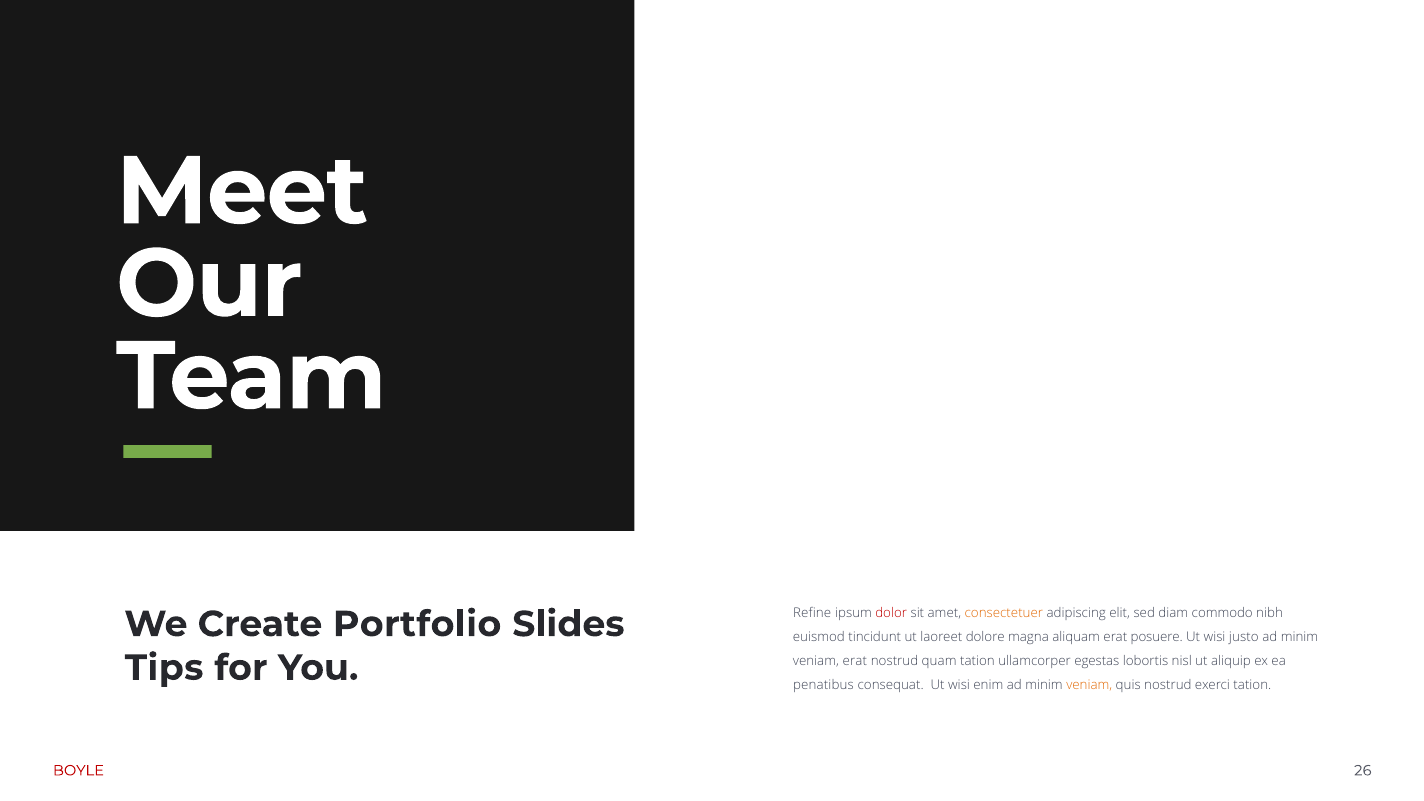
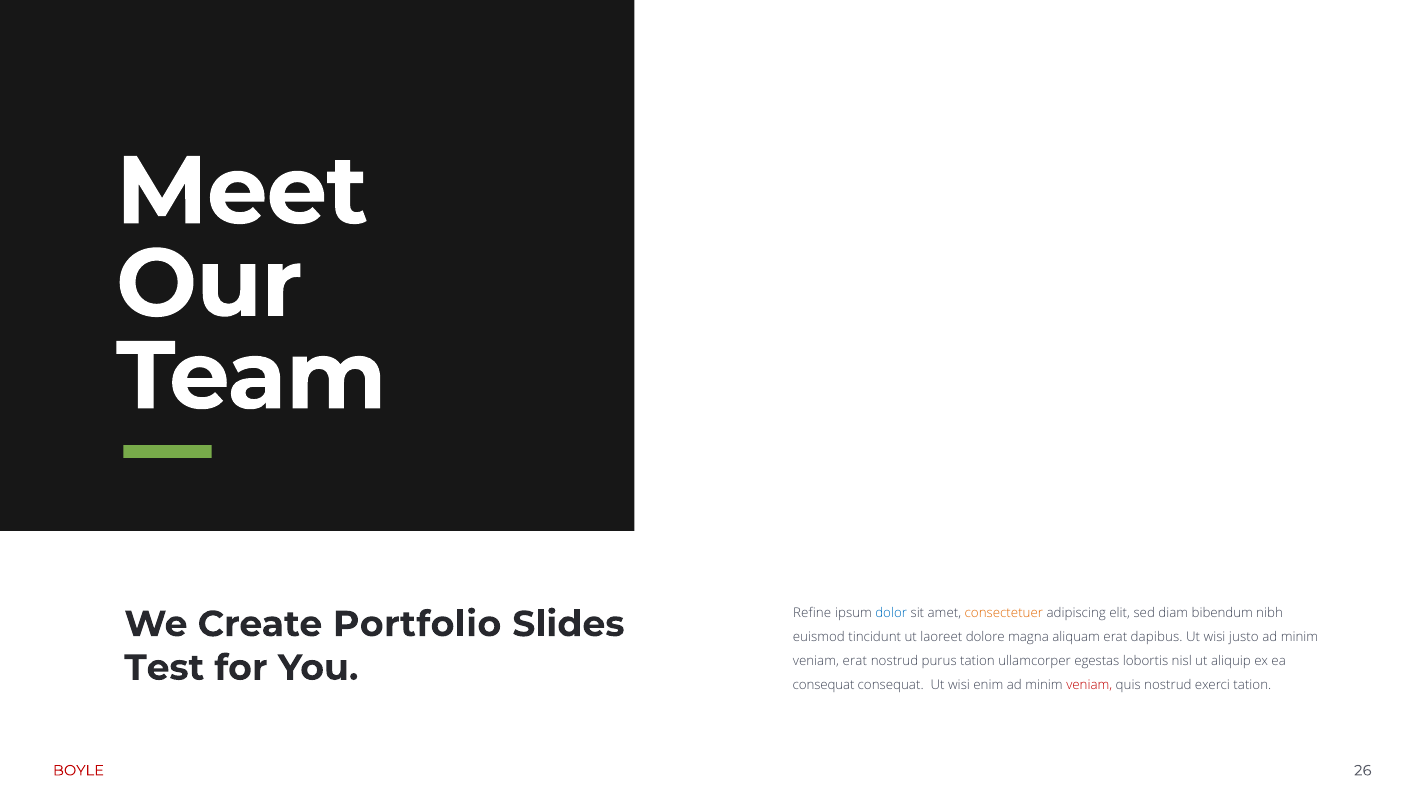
dolor colour: red -> blue
commodo: commodo -> bibendum
posuere: posuere -> dapibus
quam: quam -> purus
Tips: Tips -> Test
penatibus at (824, 686): penatibus -> consequat
veniam at (1089, 686) colour: orange -> red
